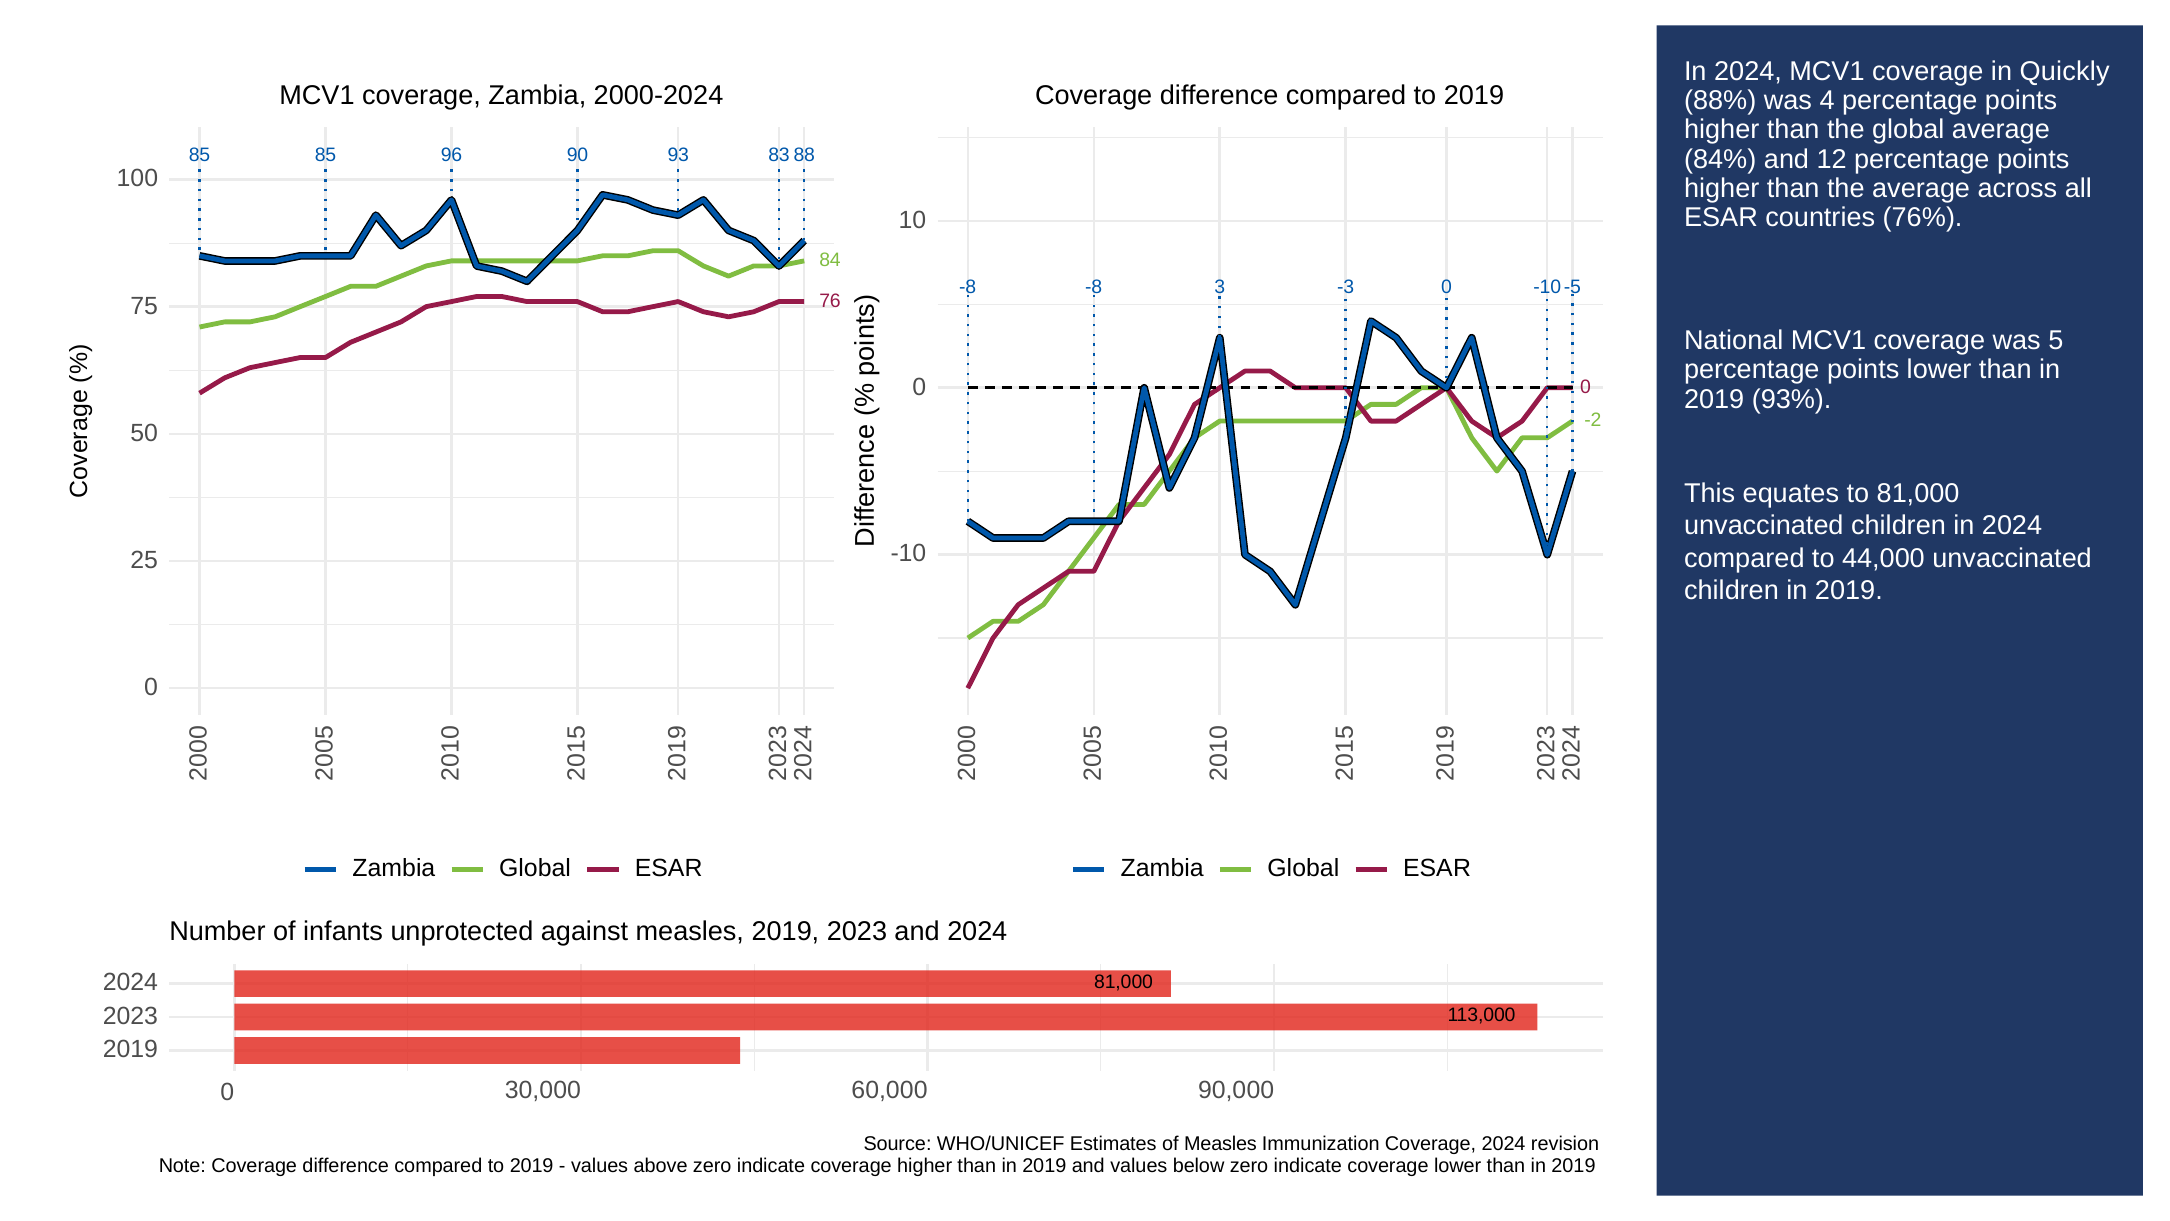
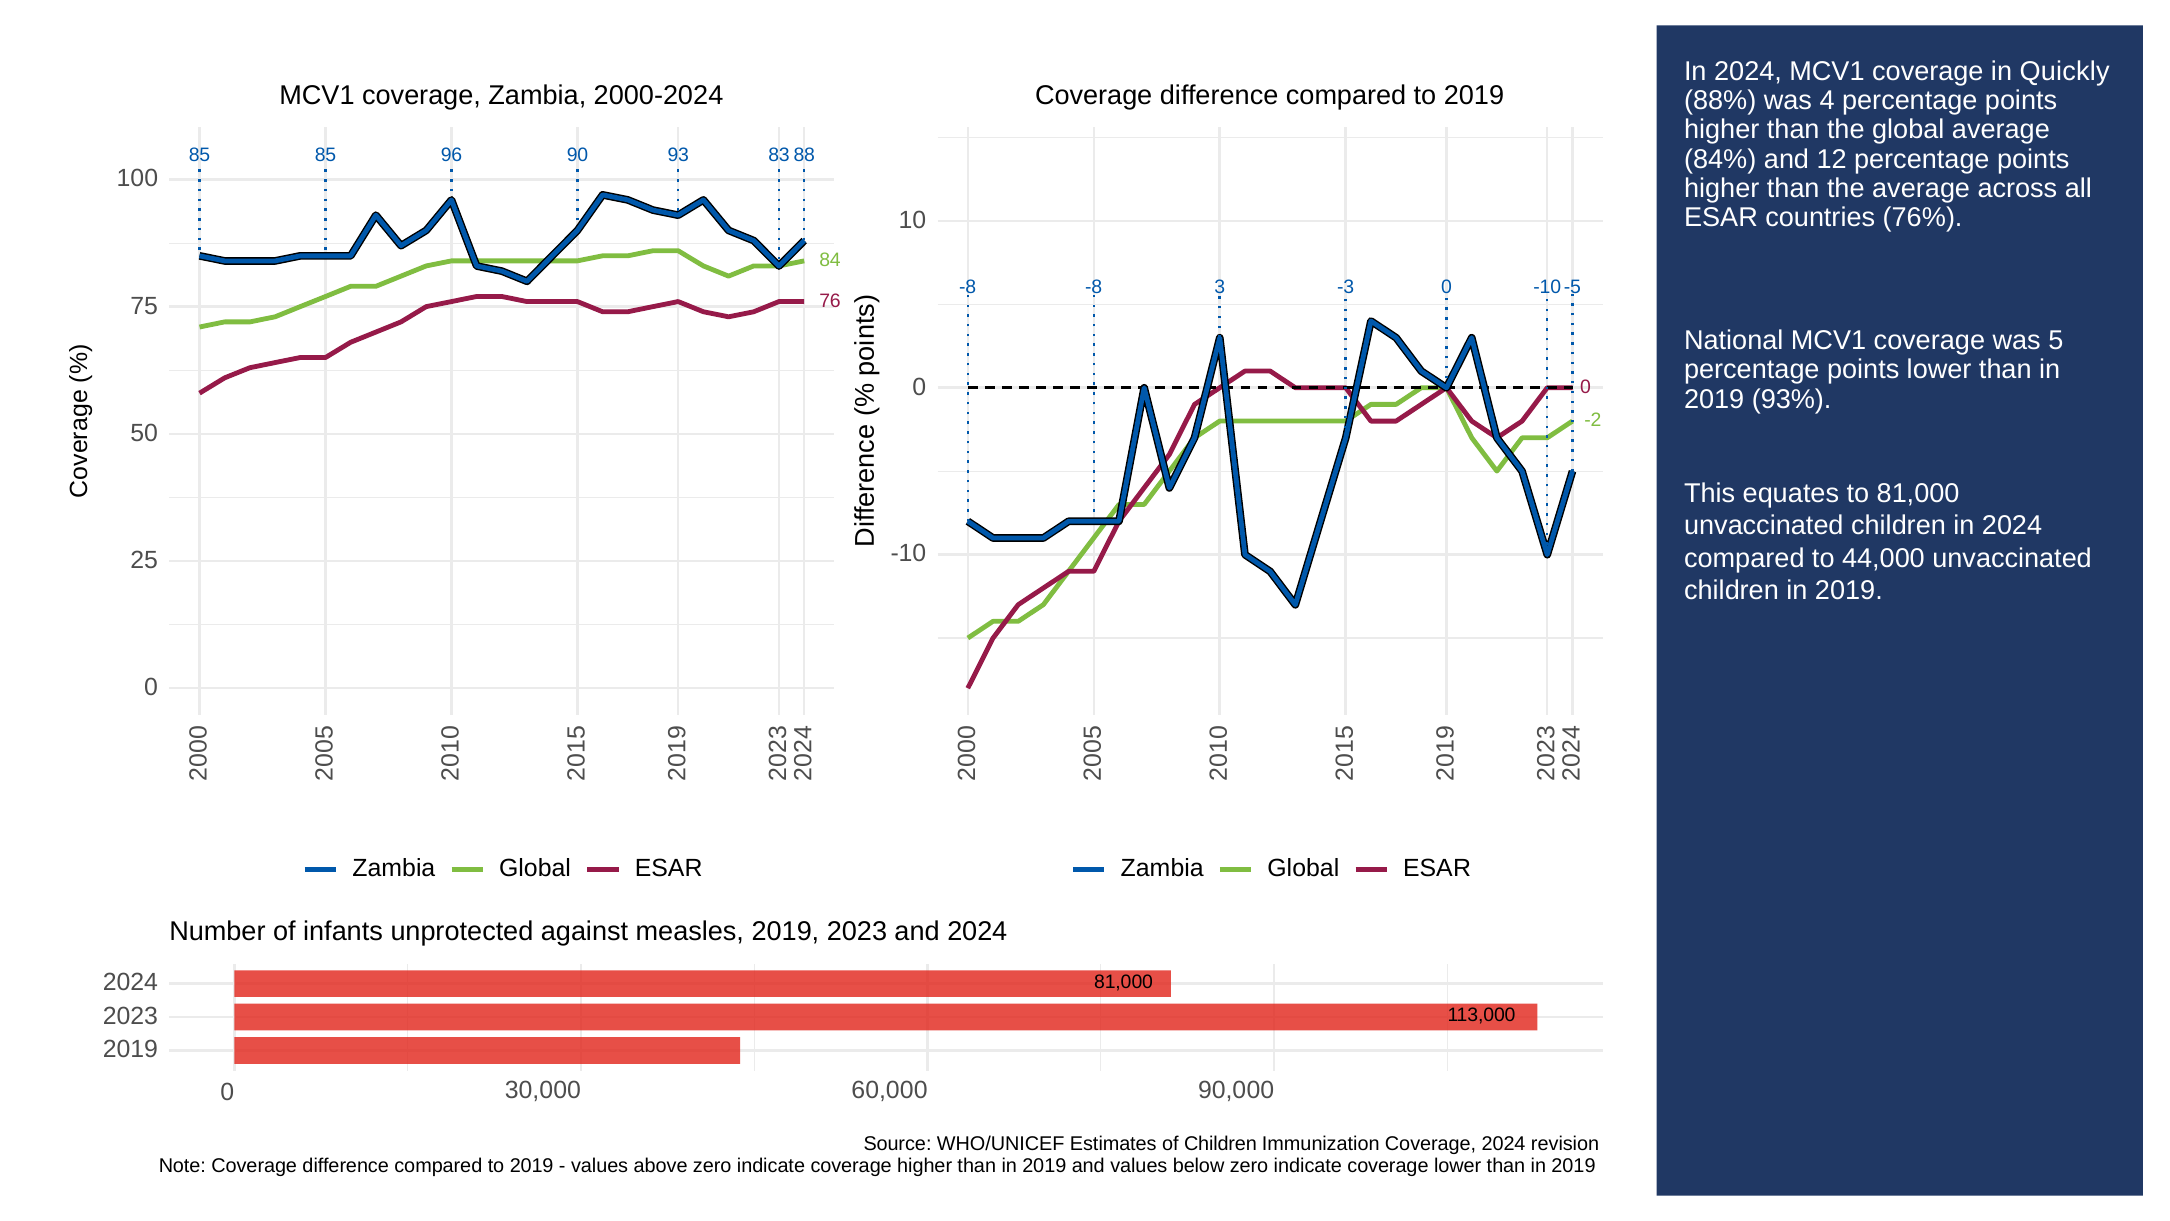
of Measles: Measles -> Children
